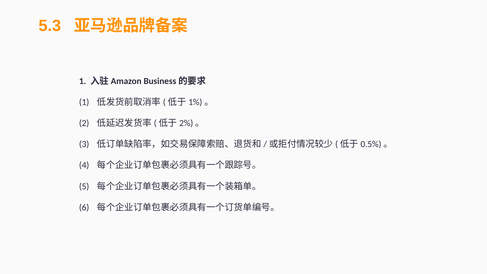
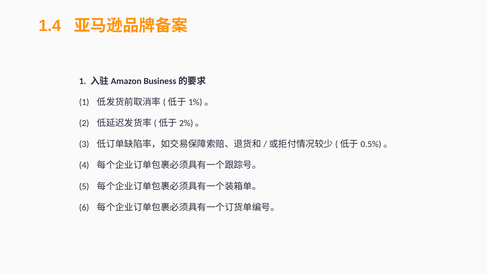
5.3: 5.3 -> 1.4
